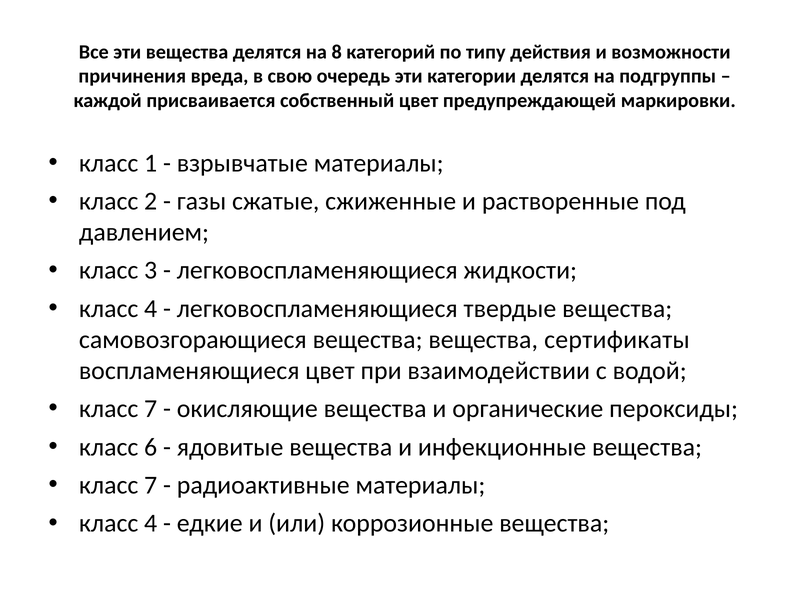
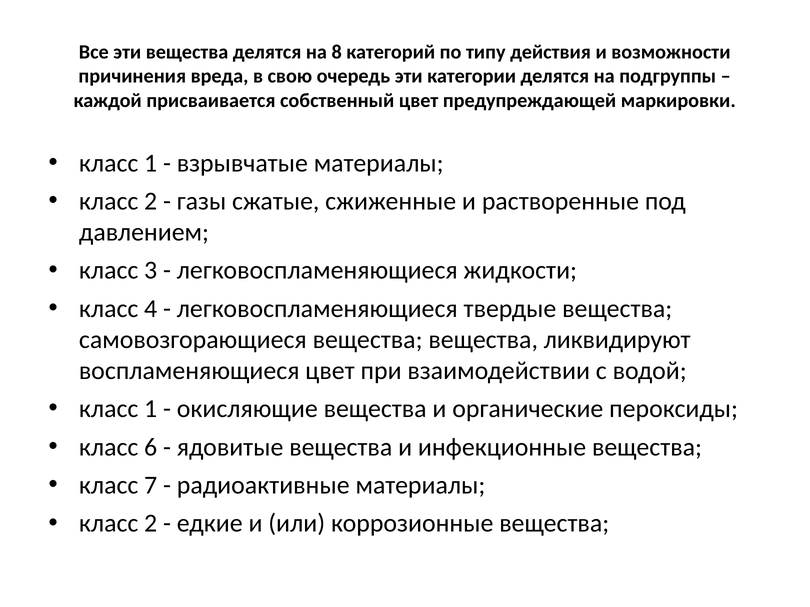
сертификаты: сертификаты -> ликвидируют
7 at (151, 409): 7 -> 1
4 at (151, 524): 4 -> 2
